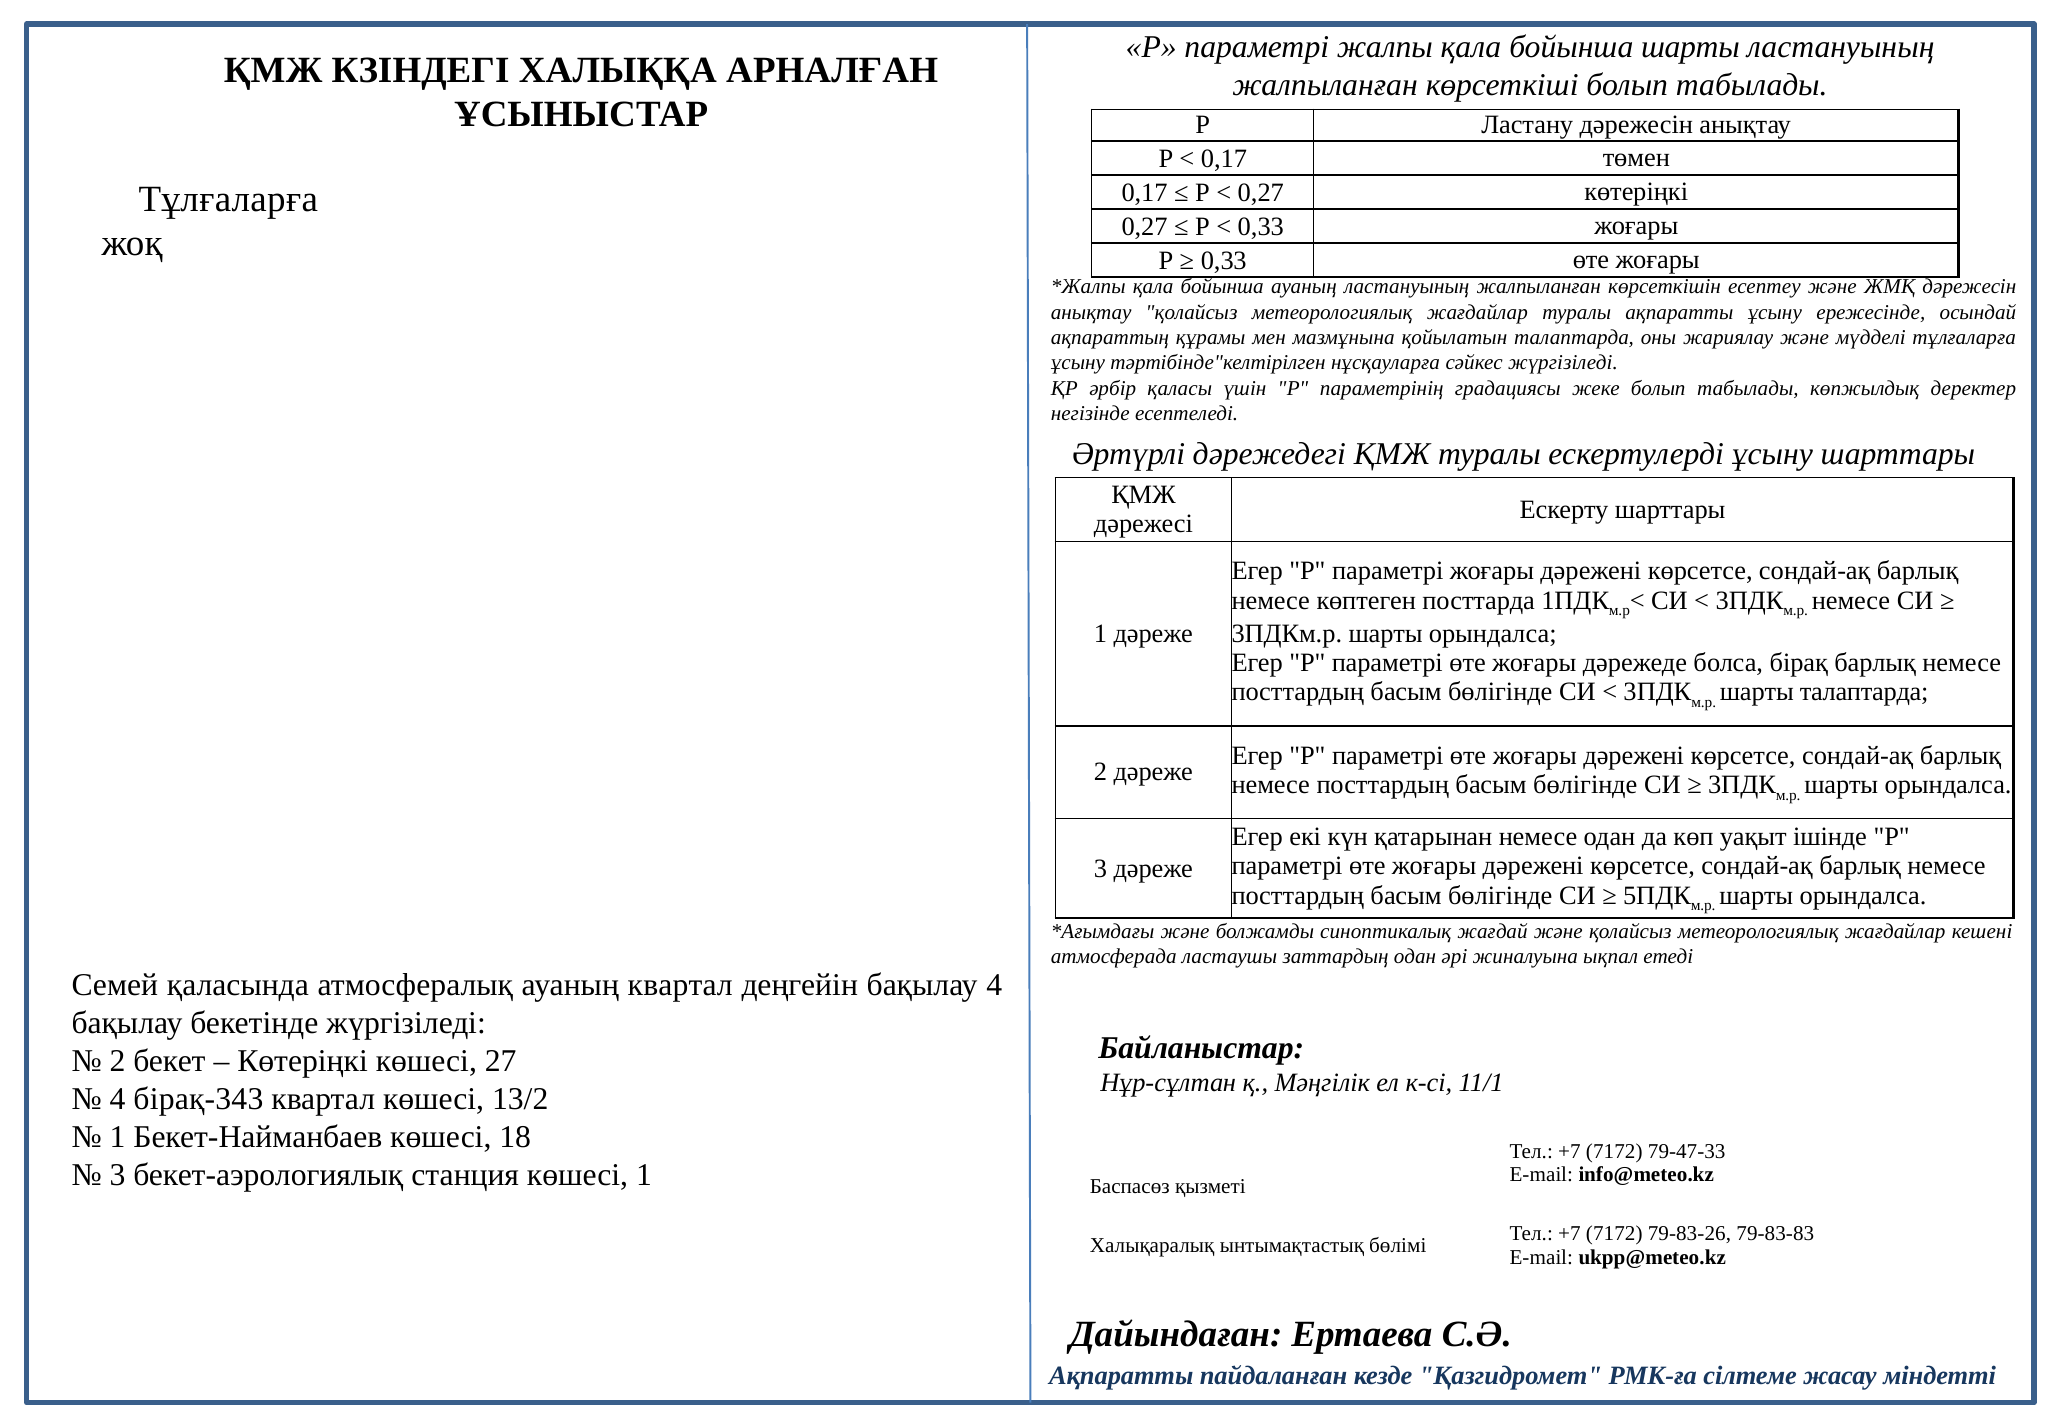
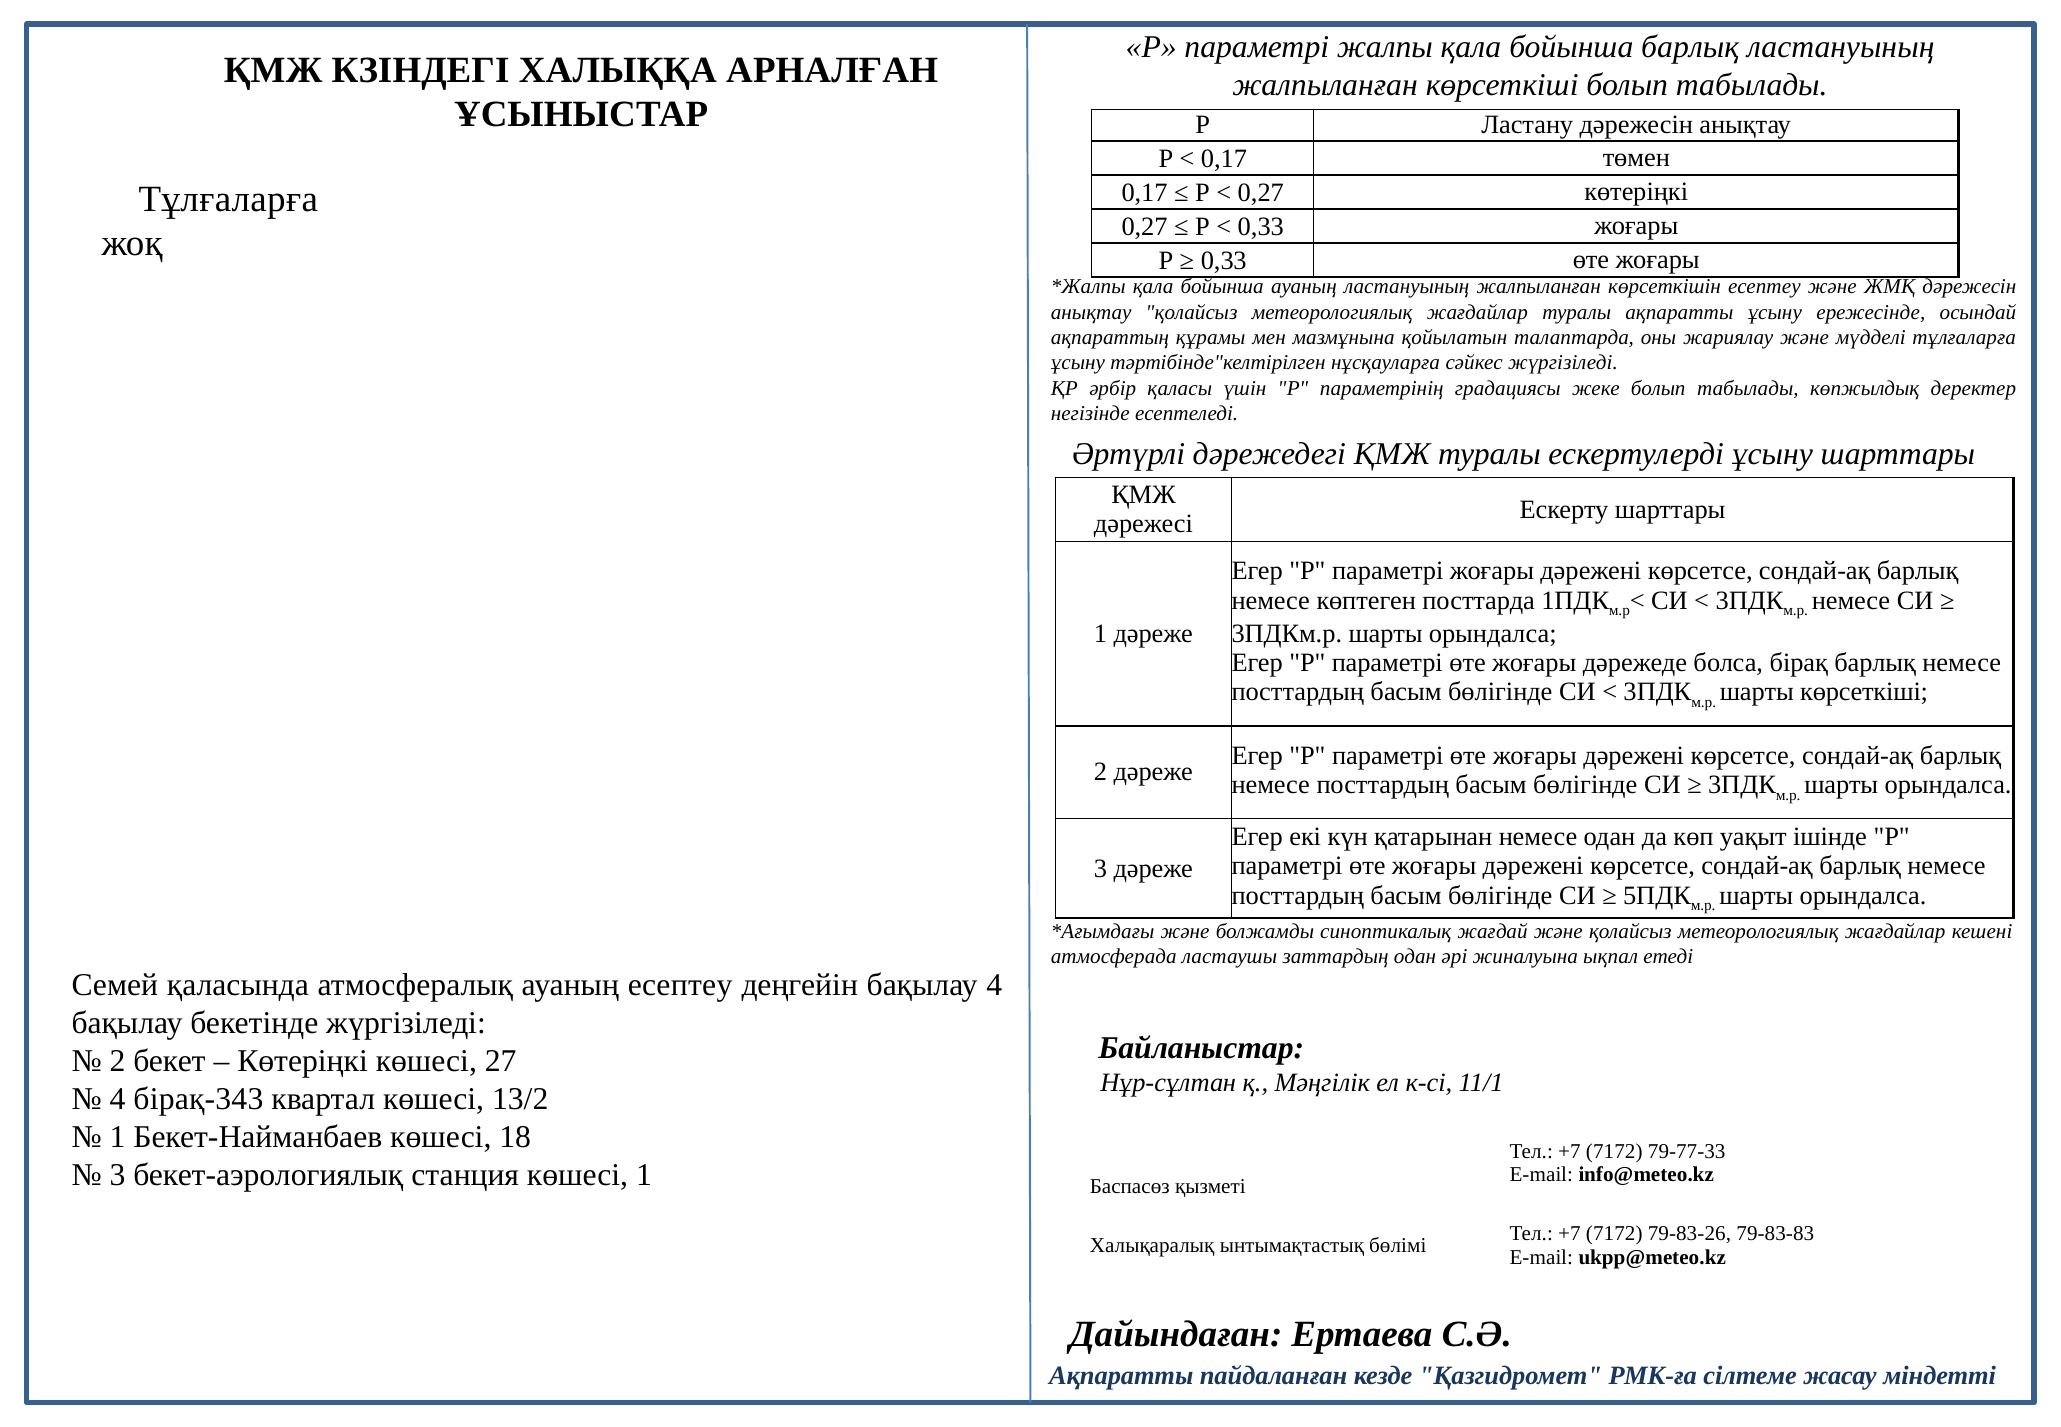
бойынша шарты: шарты -> барлық
шарты талаптарда: талаптарда -> көрсеткіші
ауаның квартал: квартал -> есептеу
79-47-33: 79-47-33 -> 79-77-33
